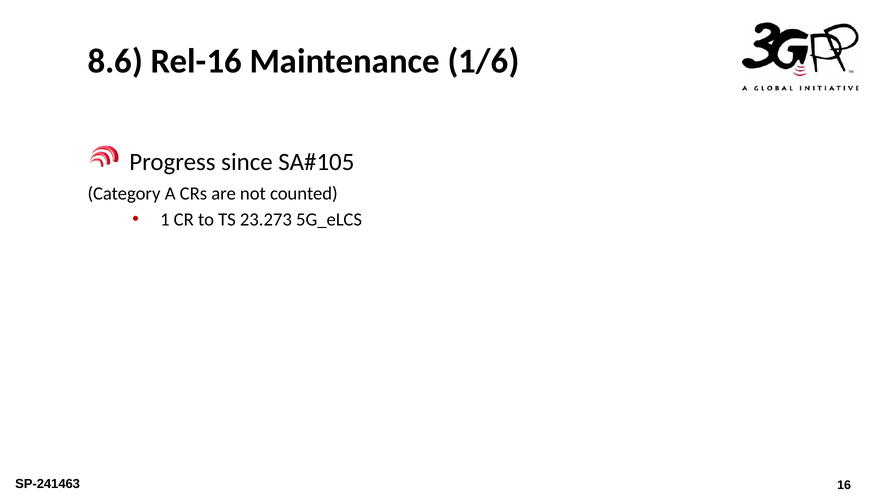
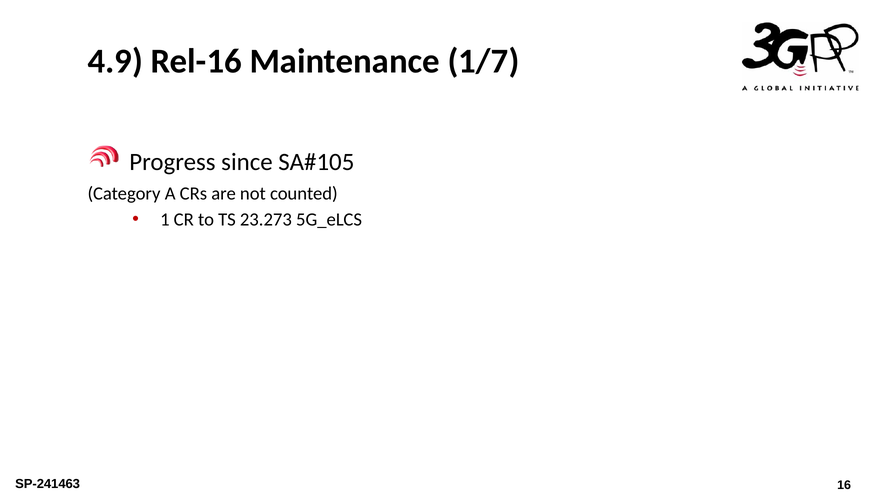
8.6: 8.6 -> 4.9
1/6: 1/6 -> 1/7
